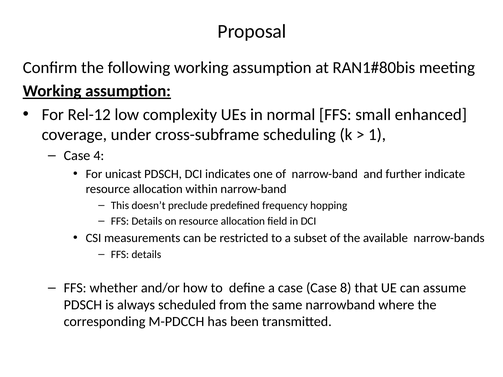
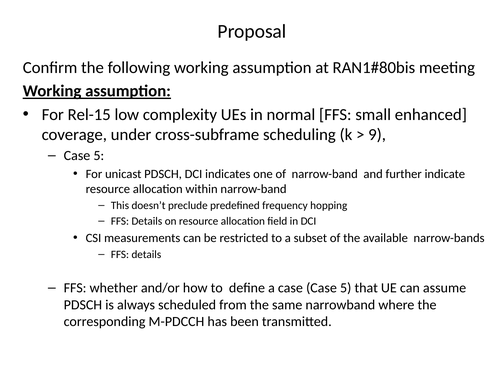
Rel-12: Rel-12 -> Rel-15
1: 1 -> 9
4 at (99, 156): 4 -> 5
case Case 8: 8 -> 5
